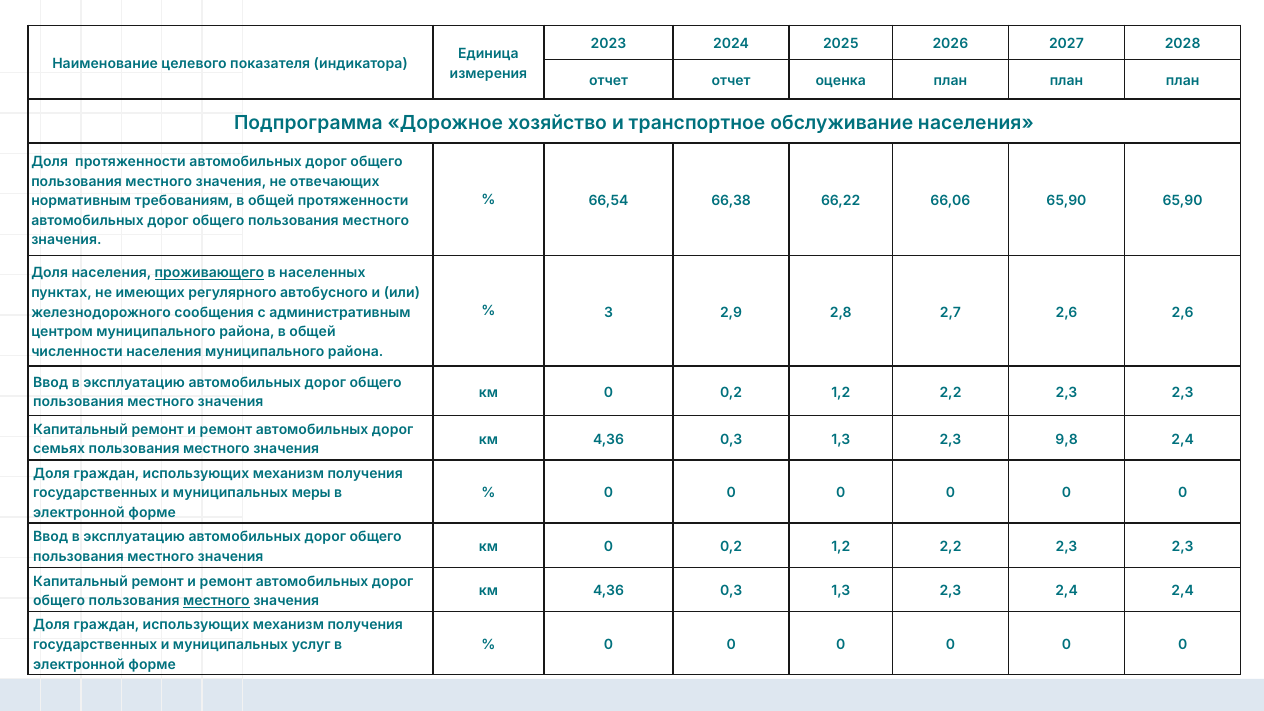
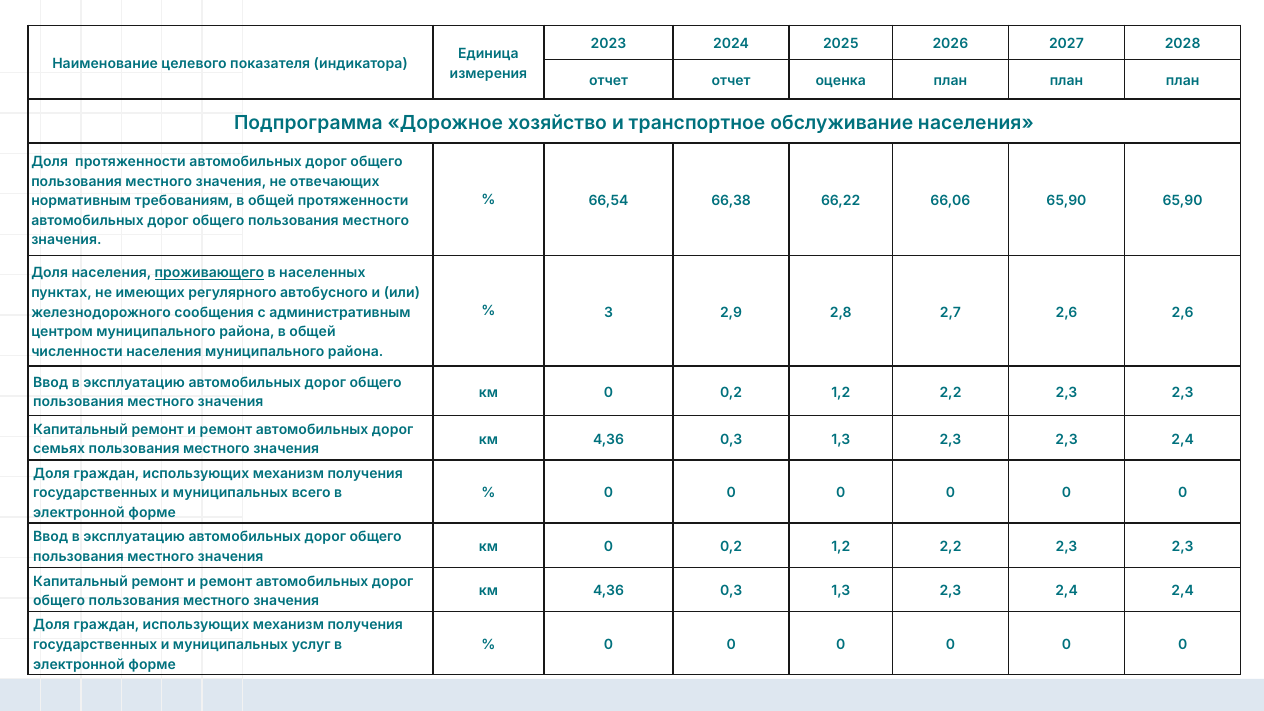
1,3 2,3 9,8: 9,8 -> 2,3
меры: меры -> всего
местного at (216, 601) underline: present -> none
